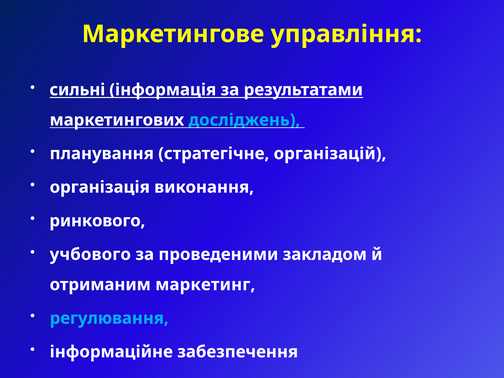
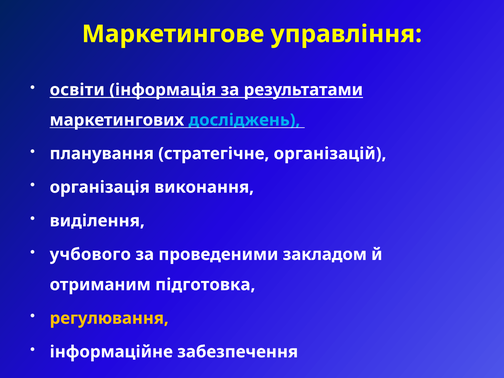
сильні: сильні -> освіти
ринкового: ринкового -> виділення
маркетинг: маркетинг -> підготовка
регулювання colour: light blue -> yellow
